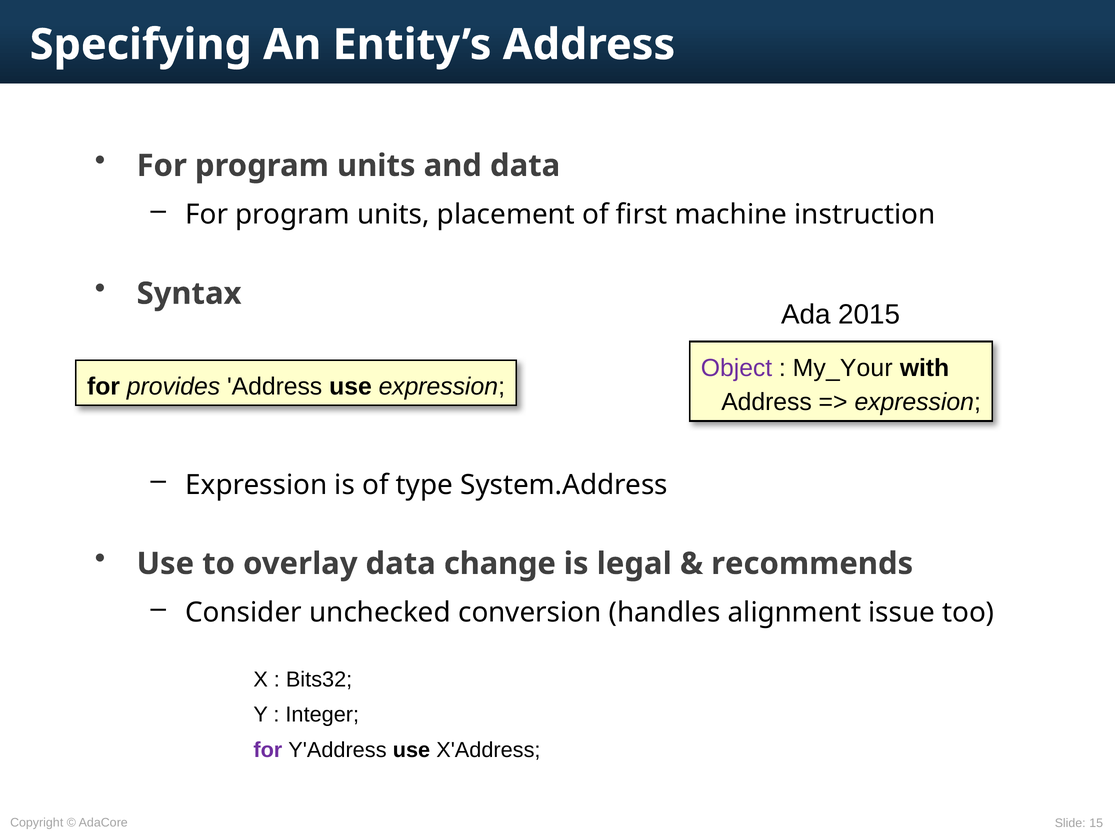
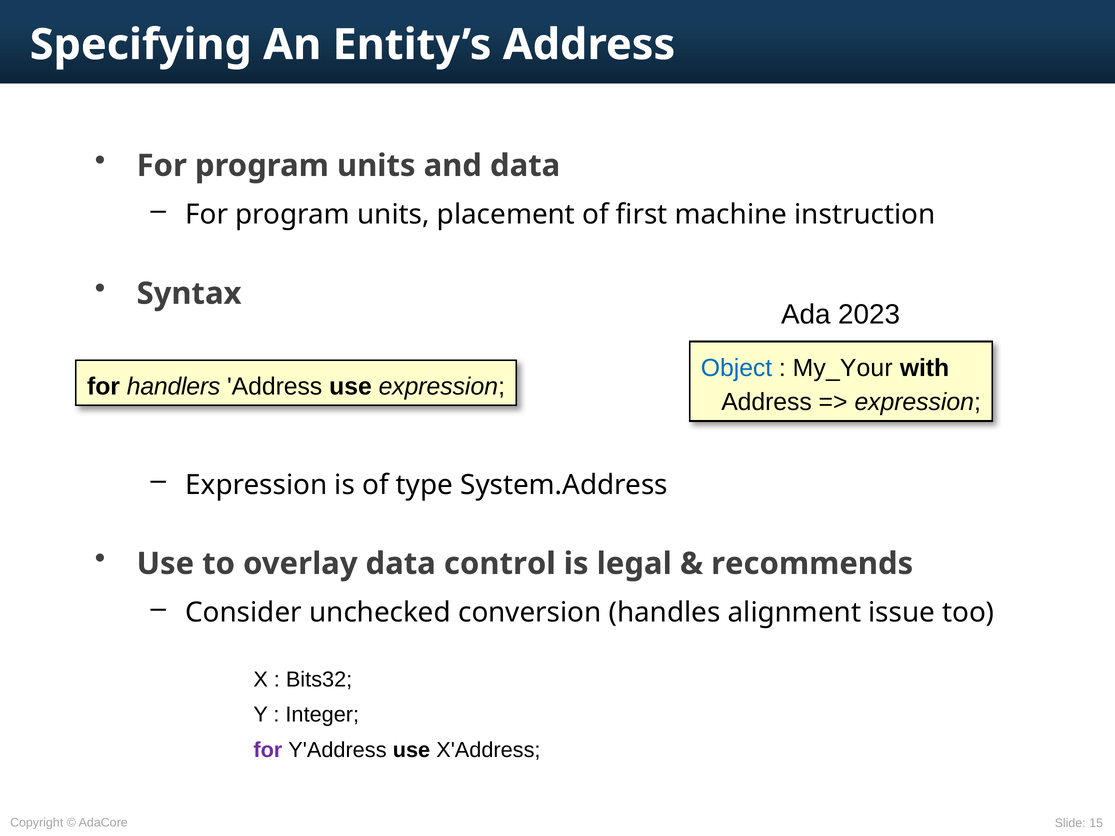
2015: 2015 -> 2023
Object colour: purple -> blue
provides: provides -> handlers
change: change -> control
